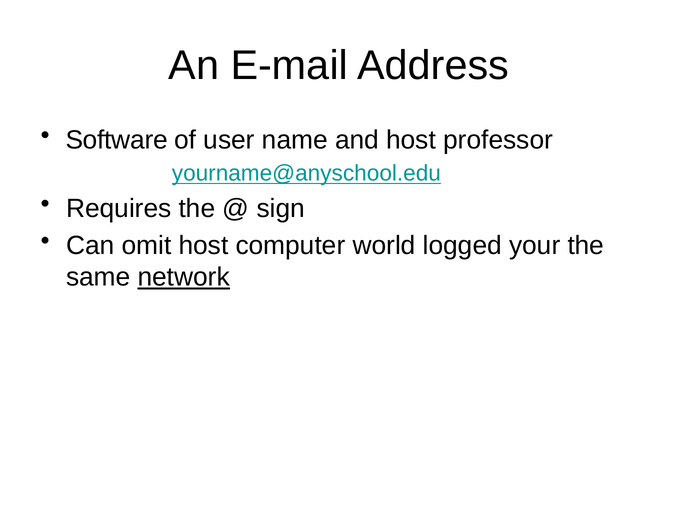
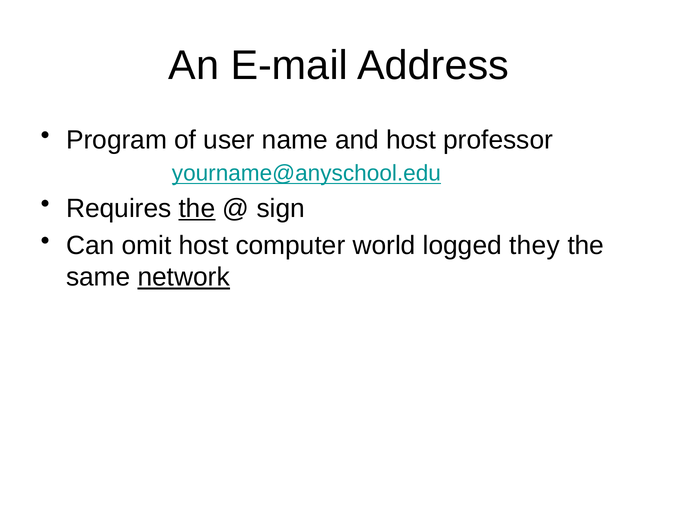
Software: Software -> Program
the at (197, 208) underline: none -> present
your: your -> they
